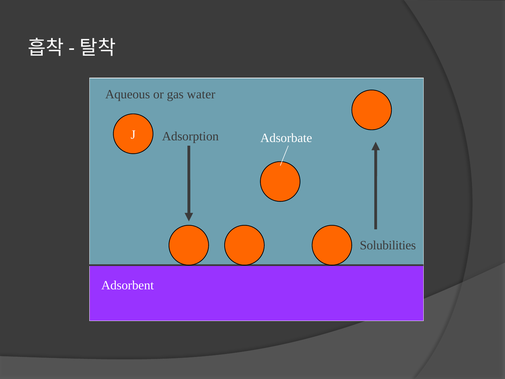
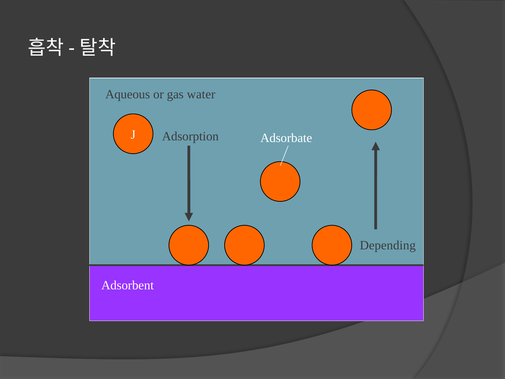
Solubilities: Solubilities -> Depending
